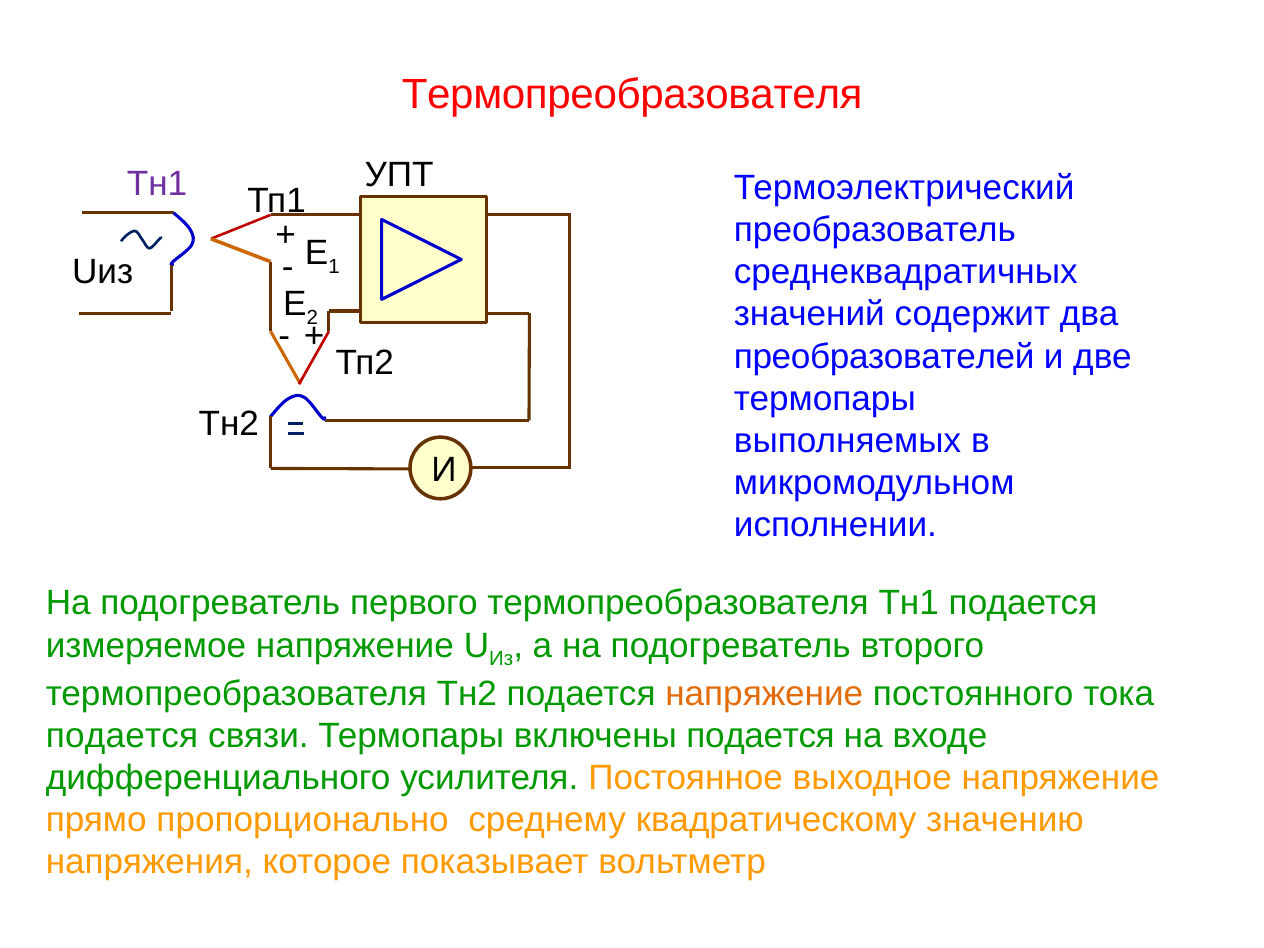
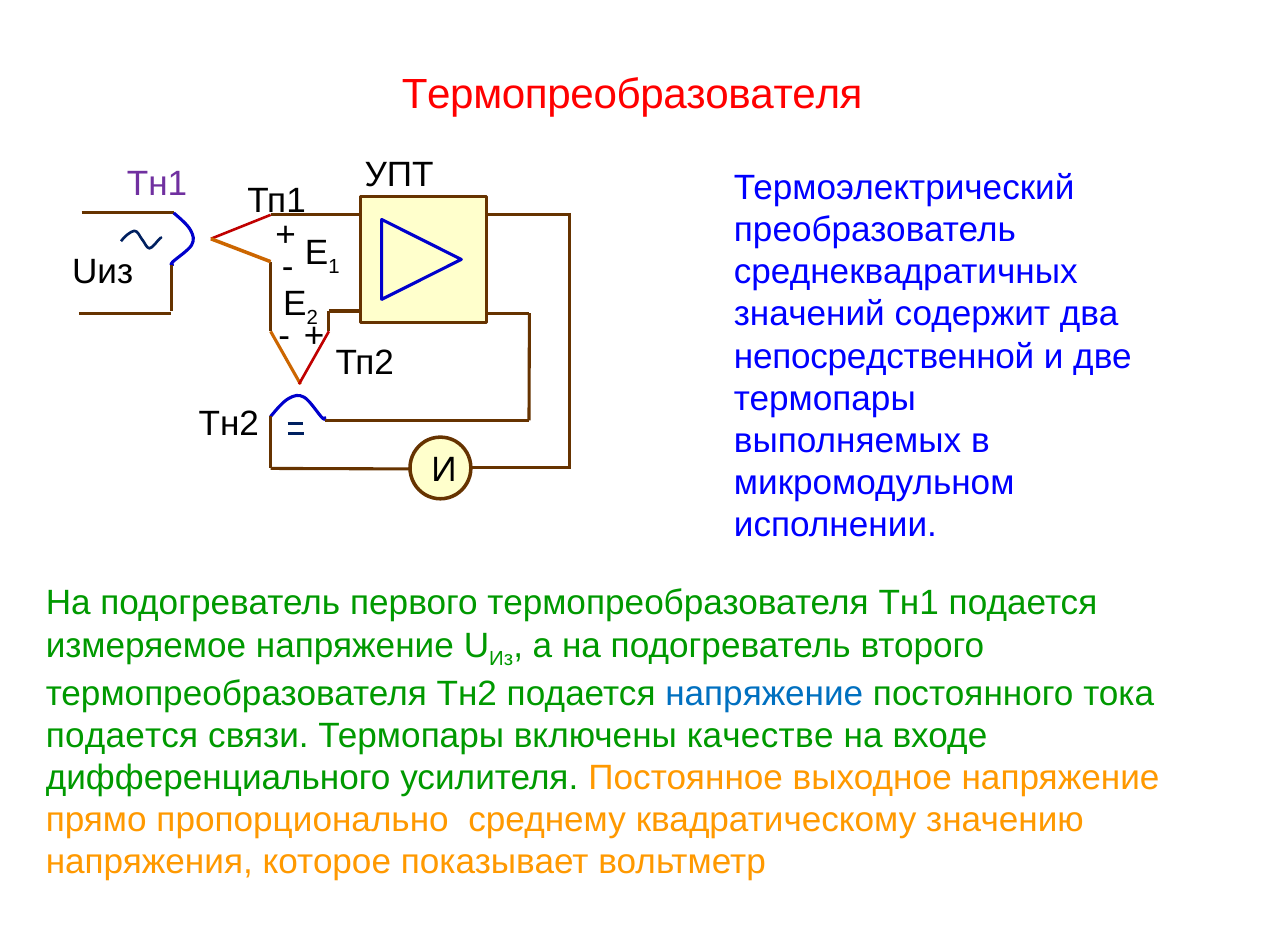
преобразователей: преобразователей -> непосредственной
напряжение at (764, 693) colour: orange -> blue
включены подается: подается -> качестве
